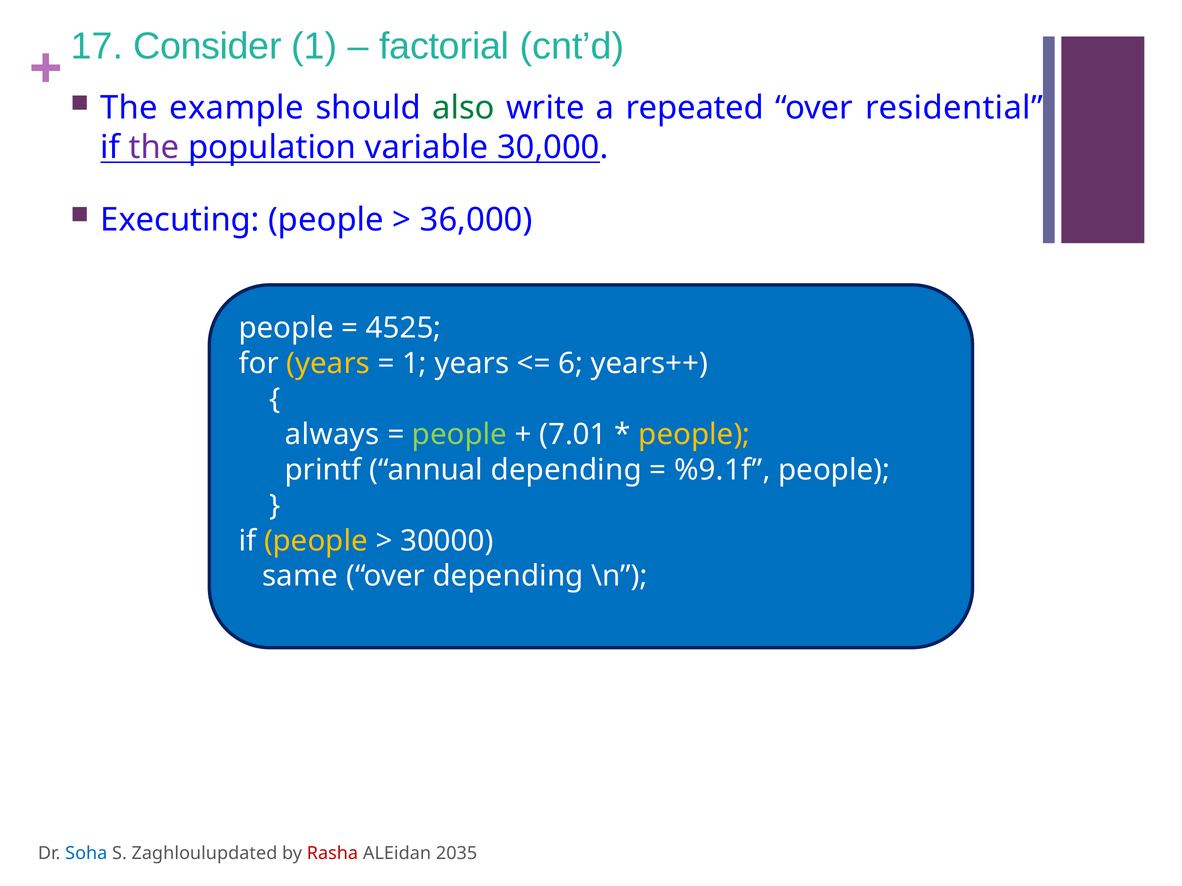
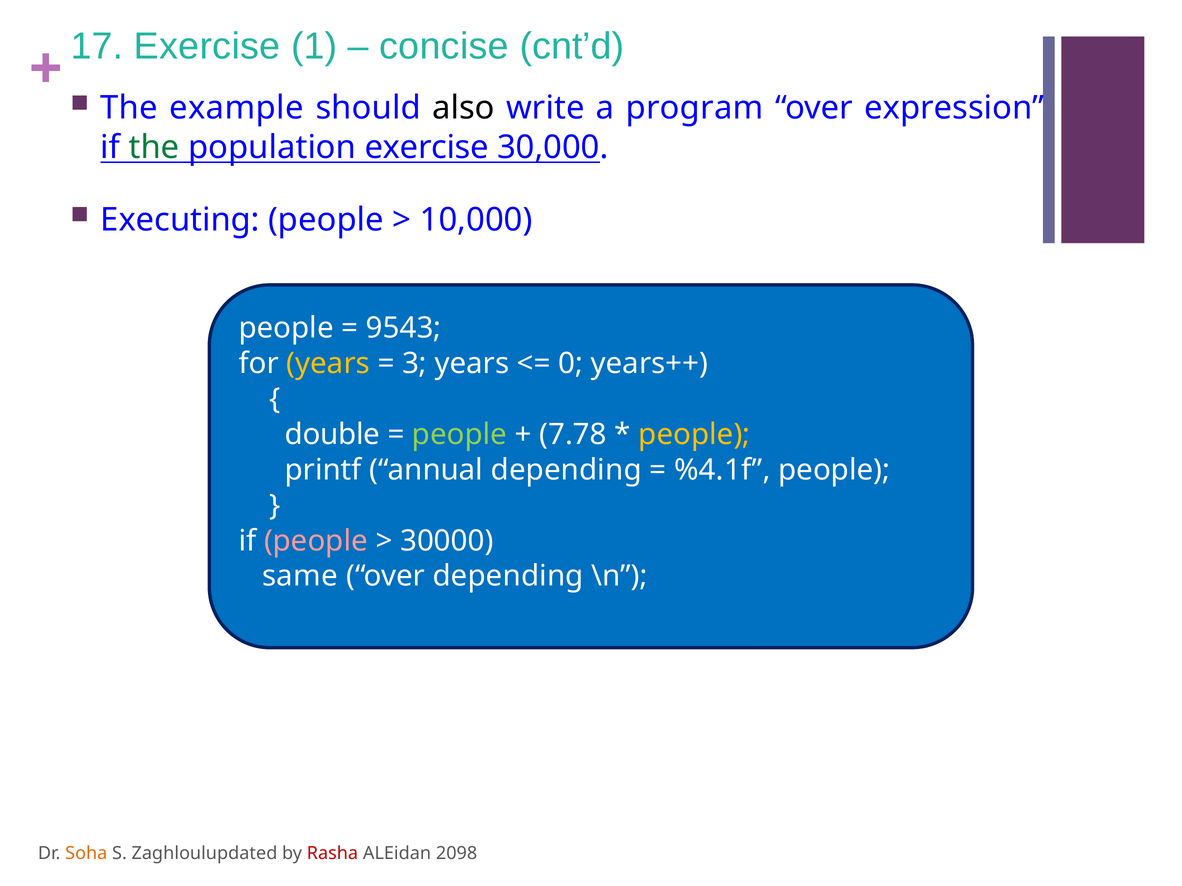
17 Consider: Consider -> Exercise
factorial: factorial -> concise
also colour: green -> black
repeated: repeated -> program
residential: residential -> expression
the at (154, 148) colour: purple -> green
population variable: variable -> exercise
36,000: 36,000 -> 10,000
4525: 4525 -> 9543
1 at (415, 364): 1 -> 3
6: 6 -> 0
always: always -> double
7.01: 7.01 -> 7.78
%9.1f: %9.1f -> %4.1f
people at (316, 541) colour: yellow -> pink
Soha colour: blue -> orange
2035: 2035 -> 2098
